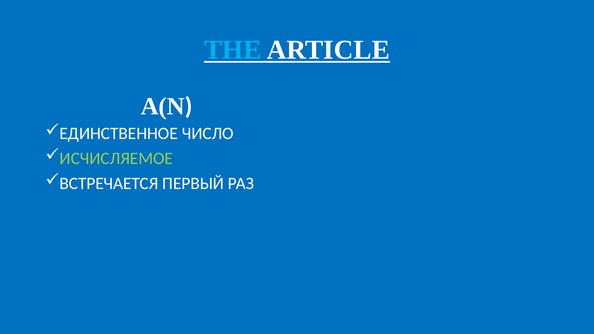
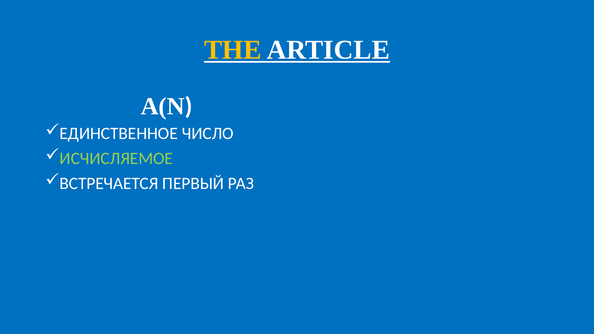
THE colour: light blue -> yellow
